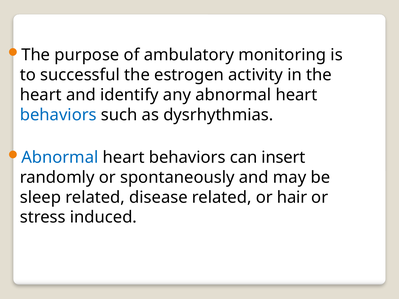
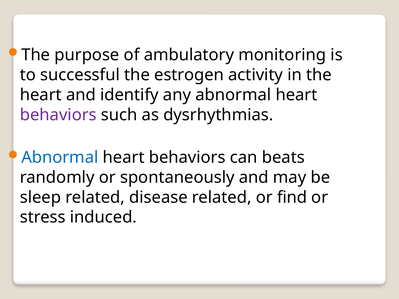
behaviors at (58, 115) colour: blue -> purple
insert: insert -> beats
hair: hair -> find
